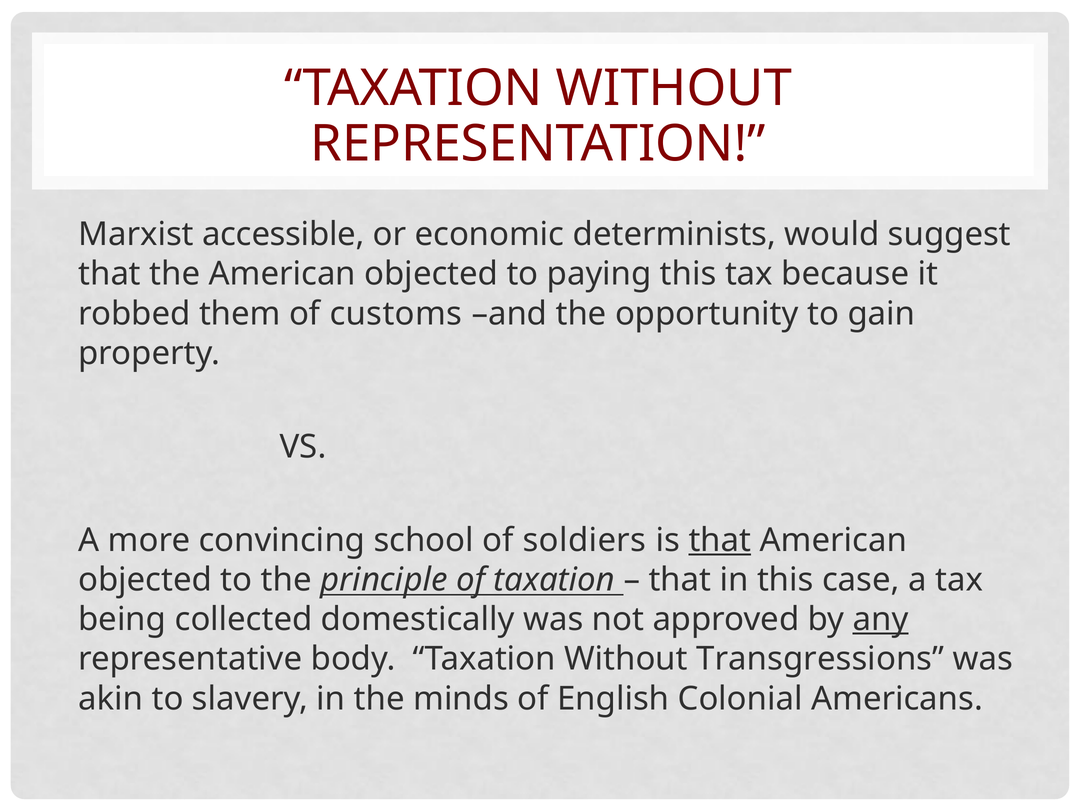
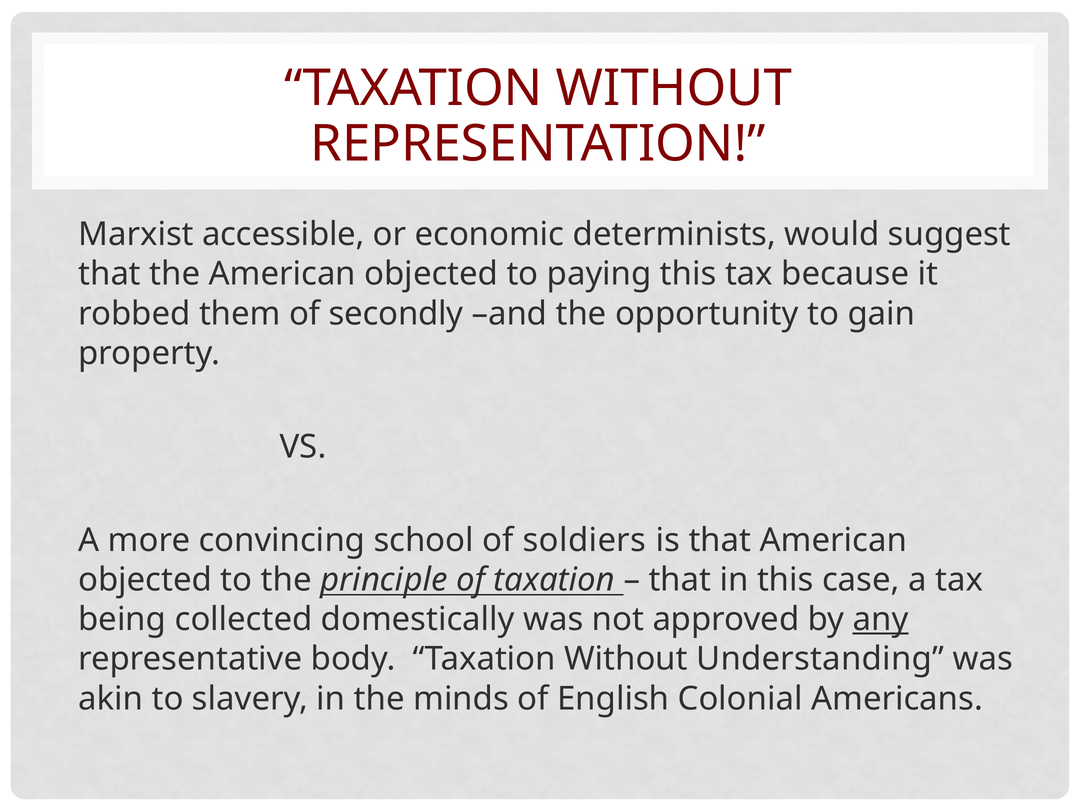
customs: customs -> secondly
that at (720, 540) underline: present -> none
Transgressions: Transgressions -> Understanding
